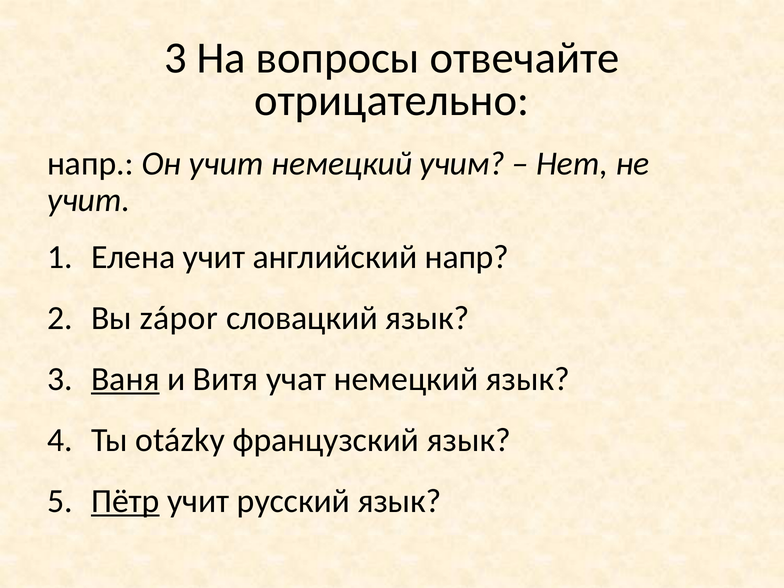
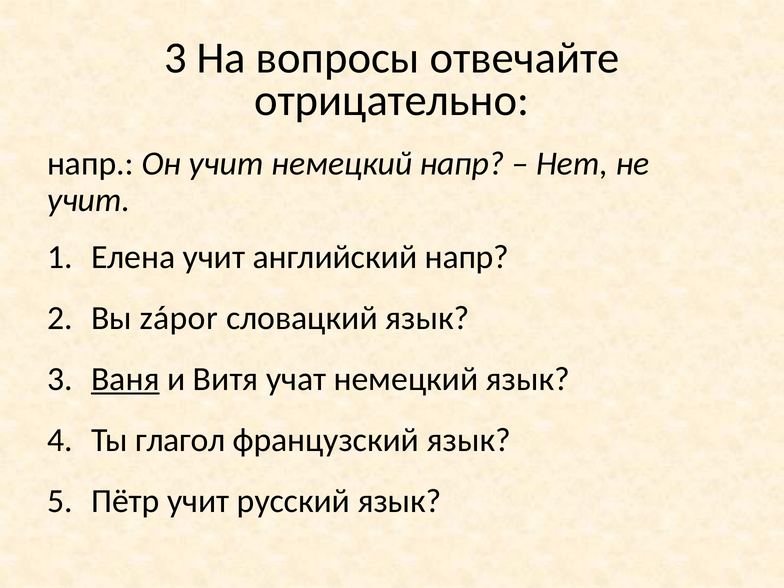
немецкий учим: учим -> напр
otázky: otázky -> глагол
Пётр underline: present -> none
